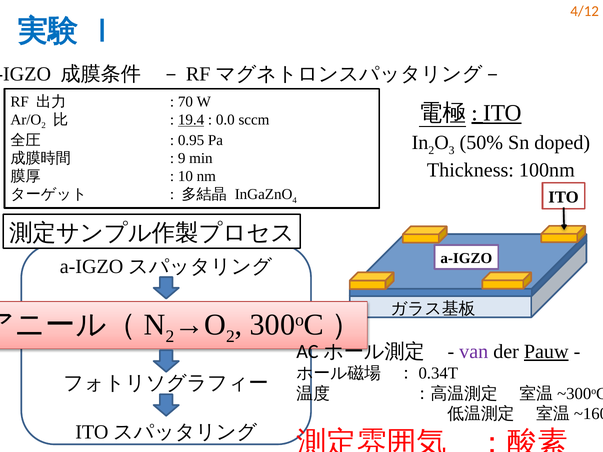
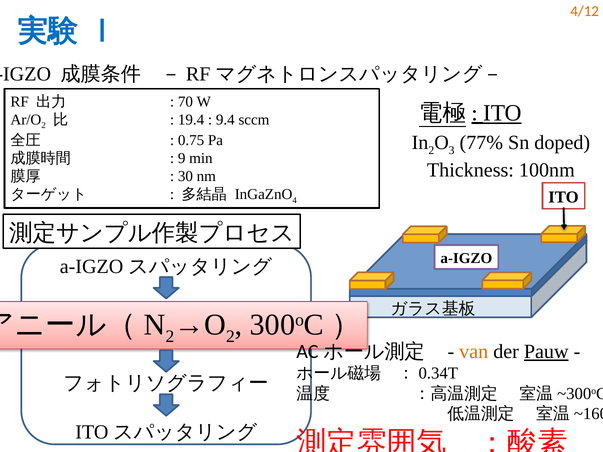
19.4 underline: present -> none
0.0: 0.0 -> 9.4
50%: 50% -> 77%
0.95: 0.95 -> 0.75
10: 10 -> 30
van colour: purple -> orange
